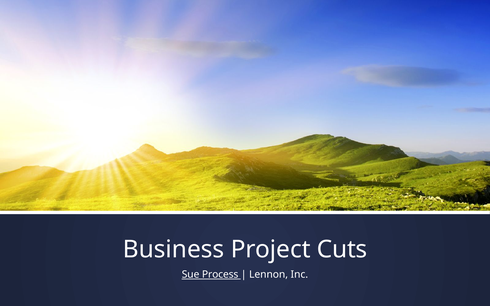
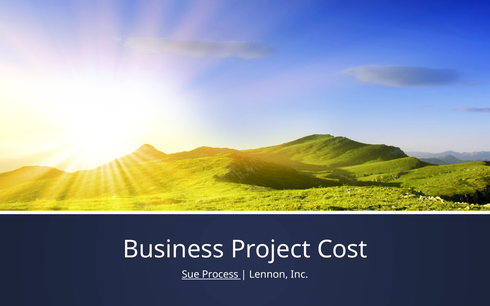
Cuts: Cuts -> Cost
